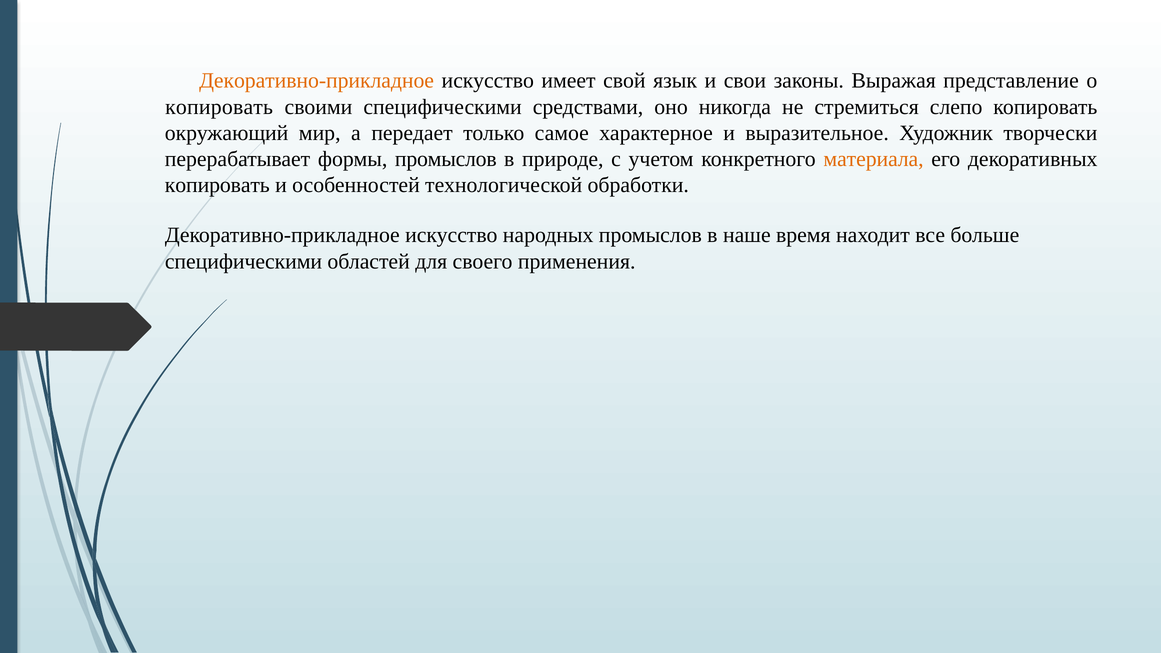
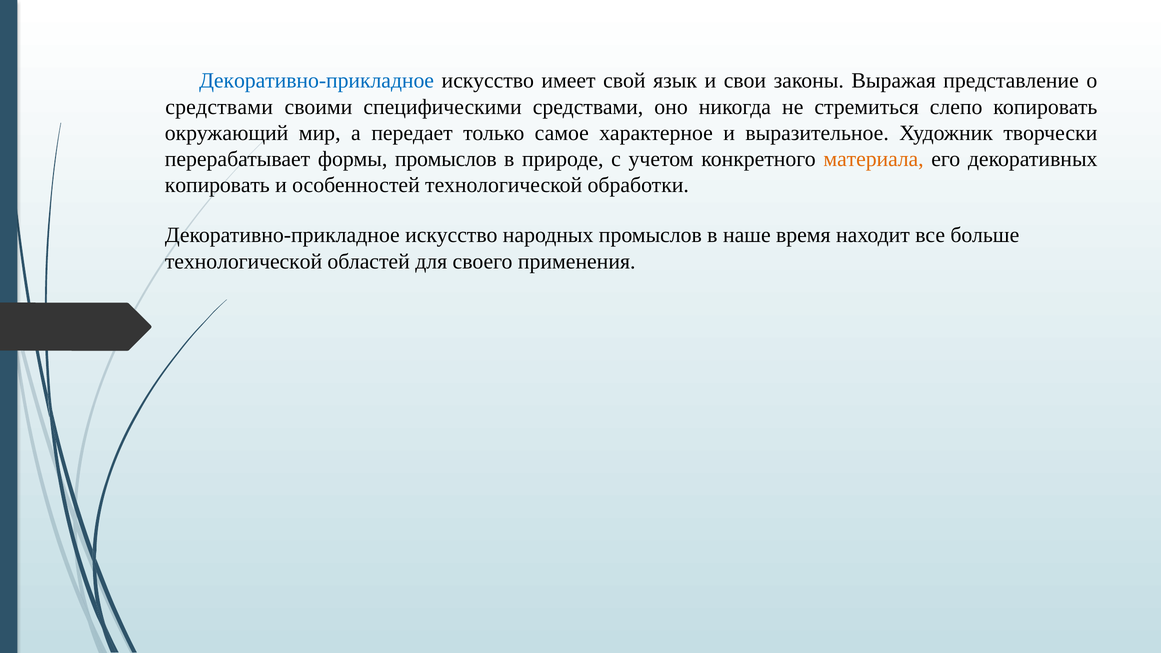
Декоративно-прикладное at (317, 81) colour: orange -> blue
копировать at (219, 107): копировать -> средствами
специфическими at (244, 261): специфическими -> технологической
